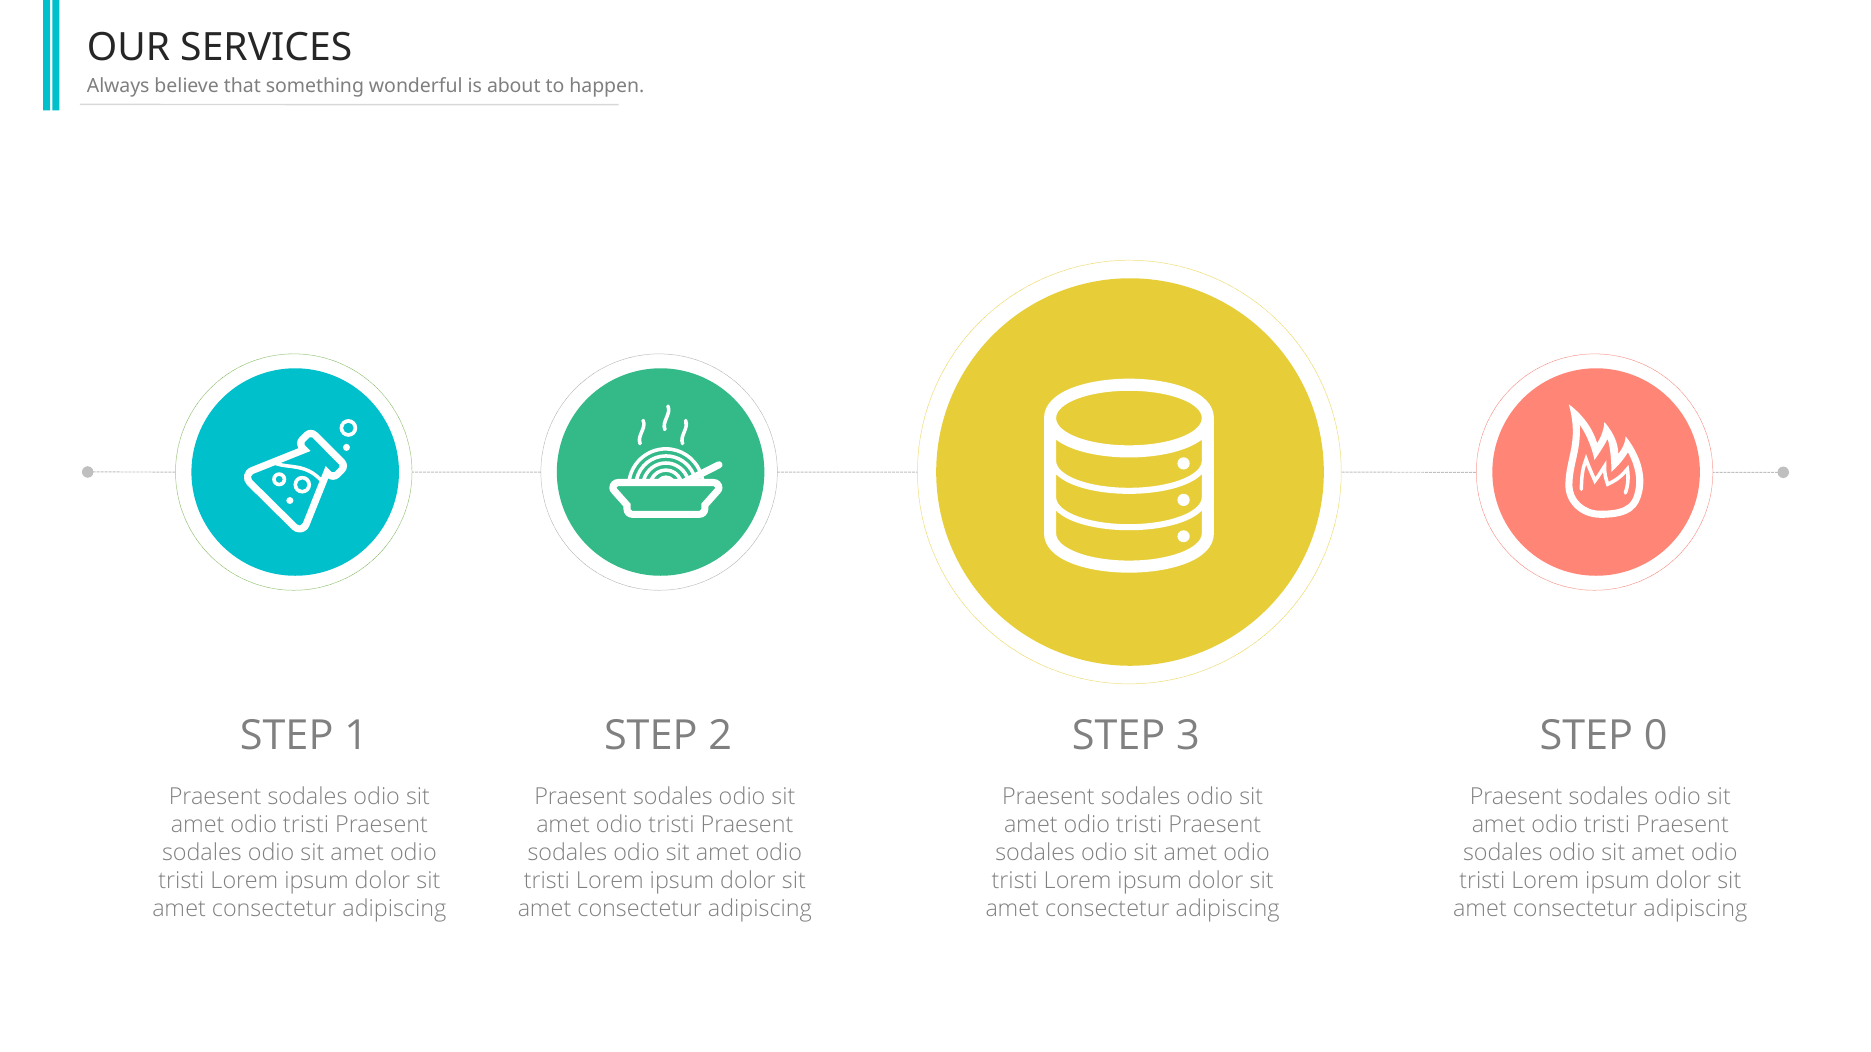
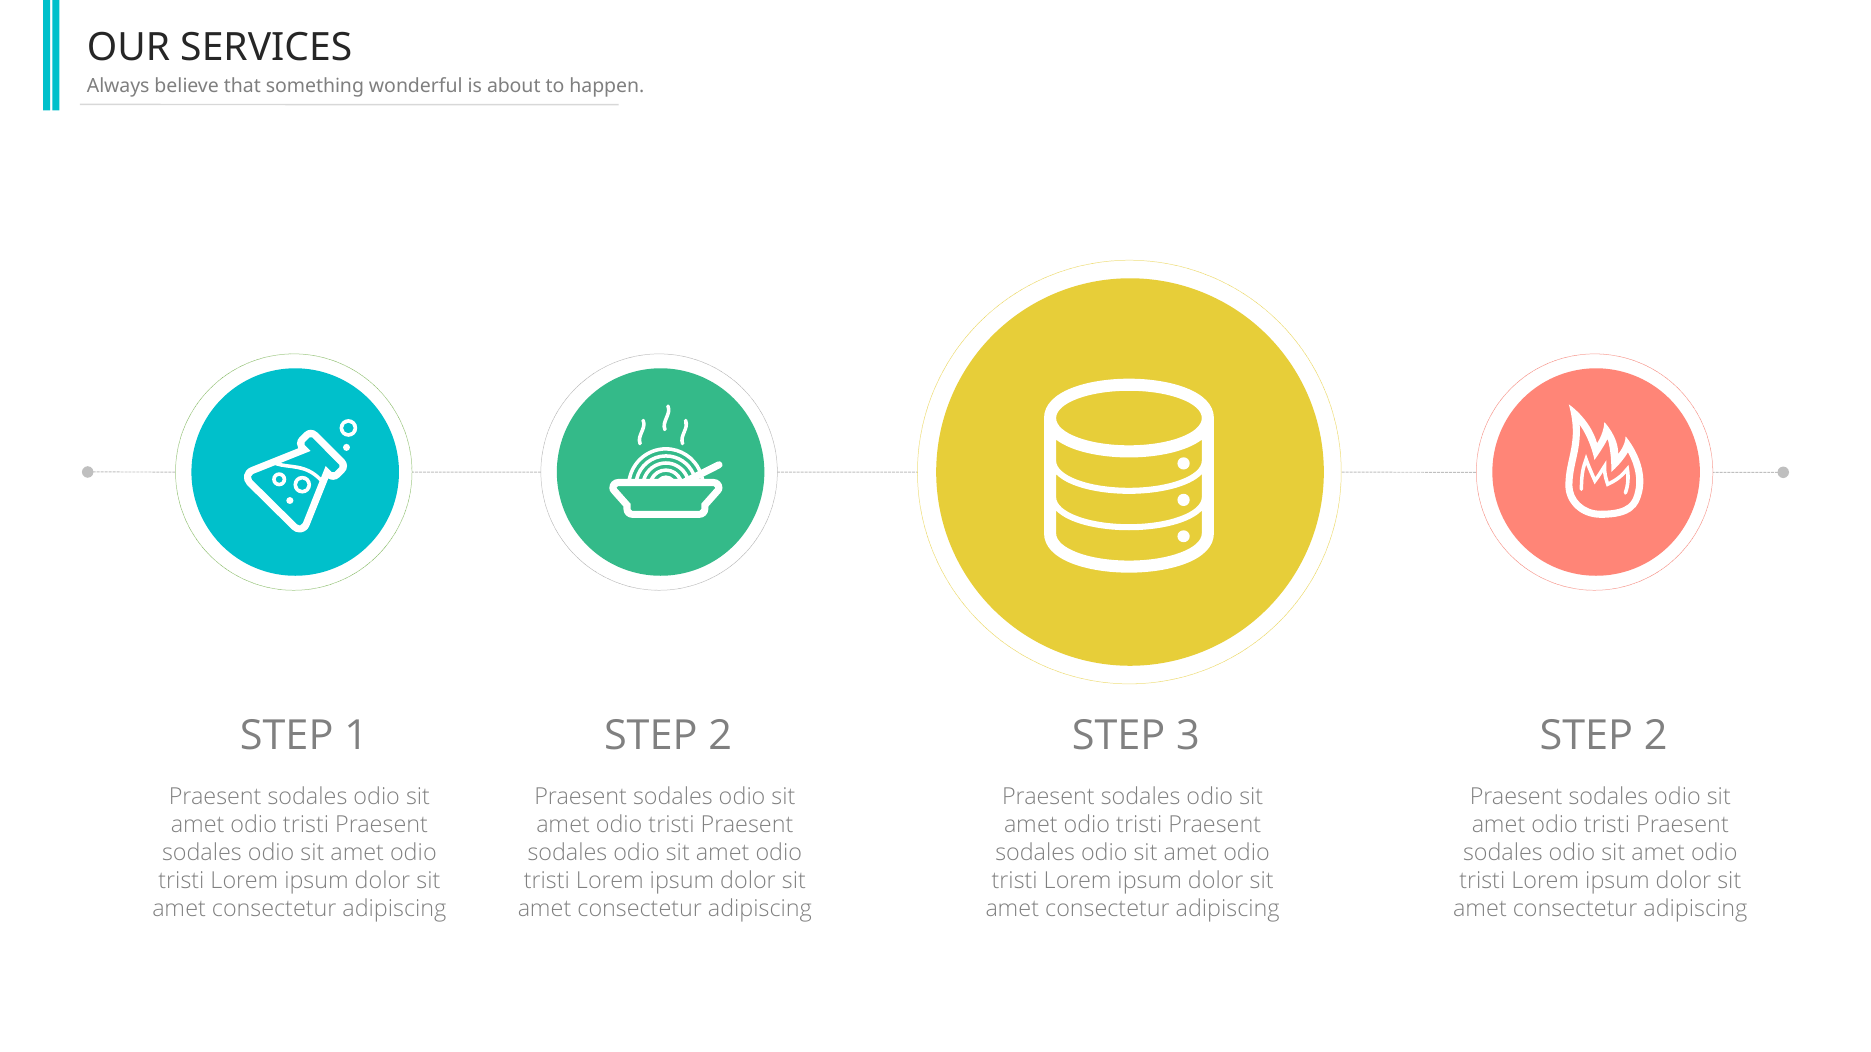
0 at (1656, 736): 0 -> 2
